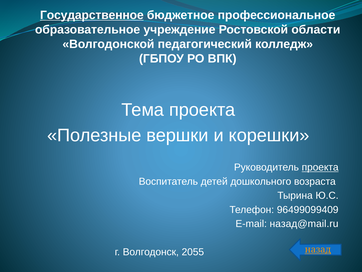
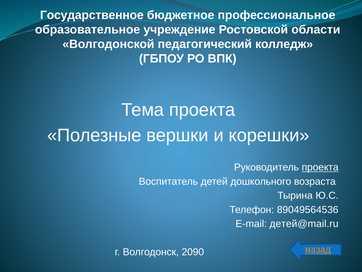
Государственное underline: present -> none
96499099409: 96499099409 -> 89049564536
назад@mail.ru: назад@mail.ru -> детей@mail.ru
2055: 2055 -> 2090
